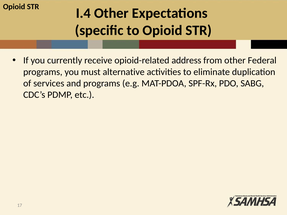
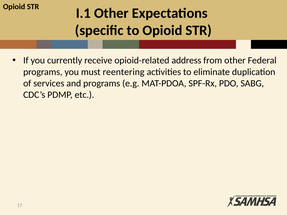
I.4: I.4 -> I.1
alternative: alternative -> reentering
